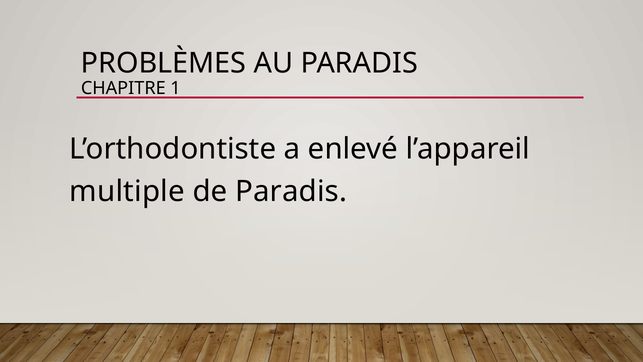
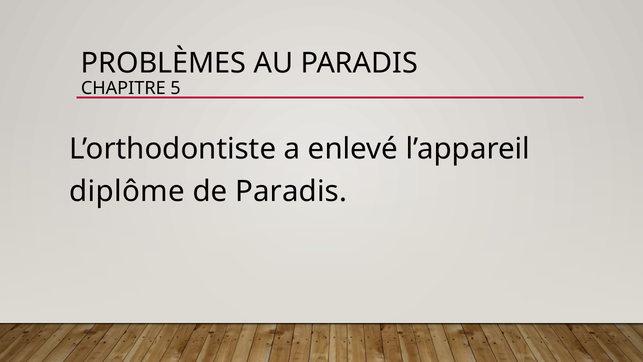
1: 1 -> 5
multiple: multiple -> diplôme
